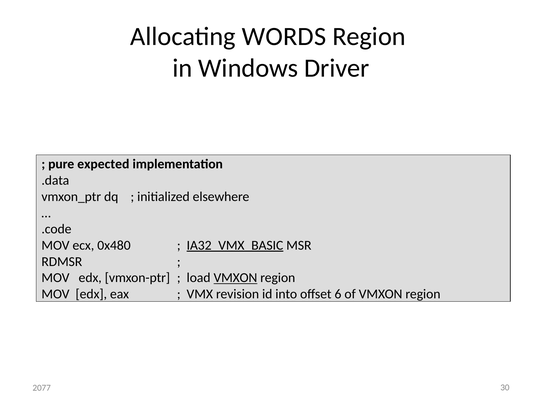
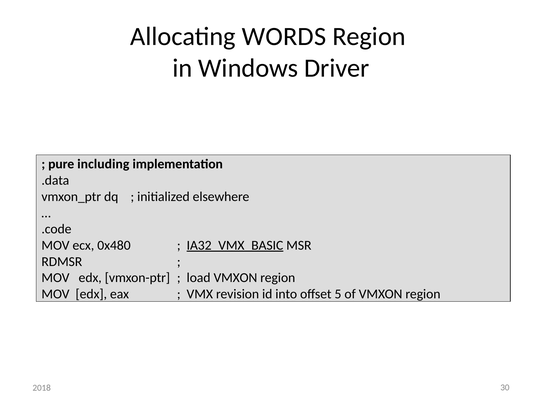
expected: expected -> including
VMXON at (235, 278) underline: present -> none
6: 6 -> 5
2077: 2077 -> 2018
